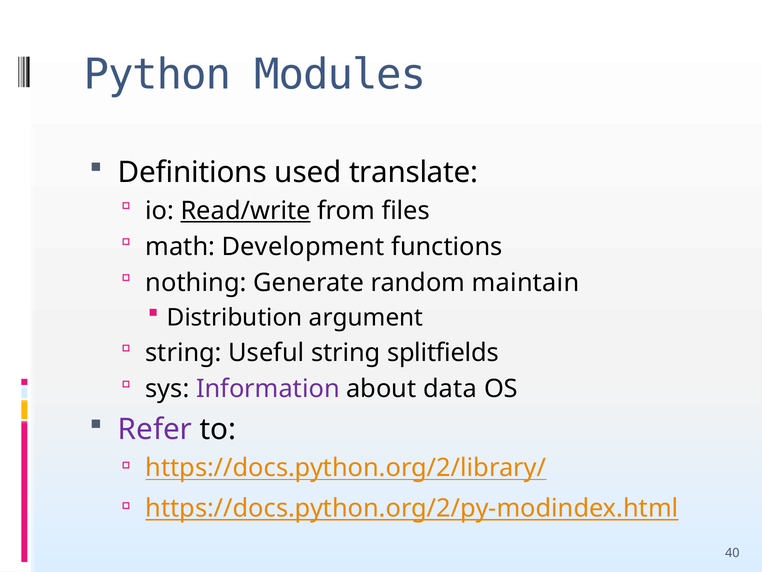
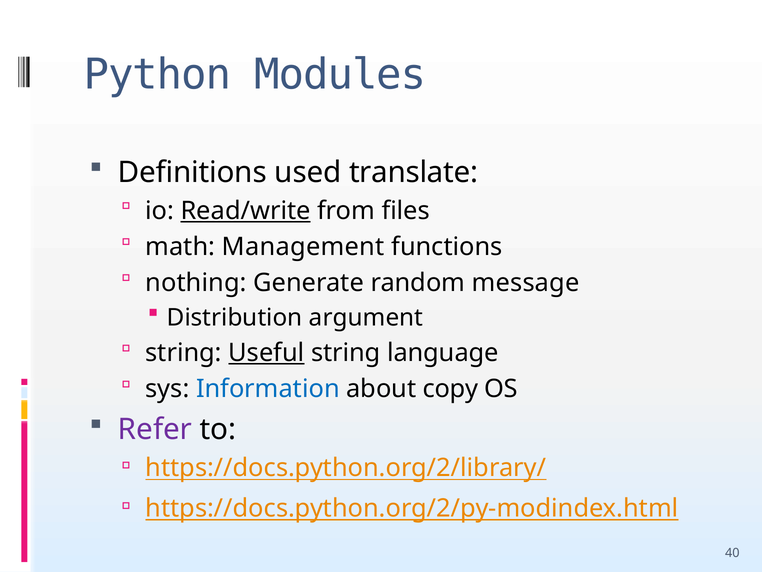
Development: Development -> Management
maintain: maintain -> message
Useful underline: none -> present
splitfields: splitfields -> language
Information colour: purple -> blue
data: data -> copy
